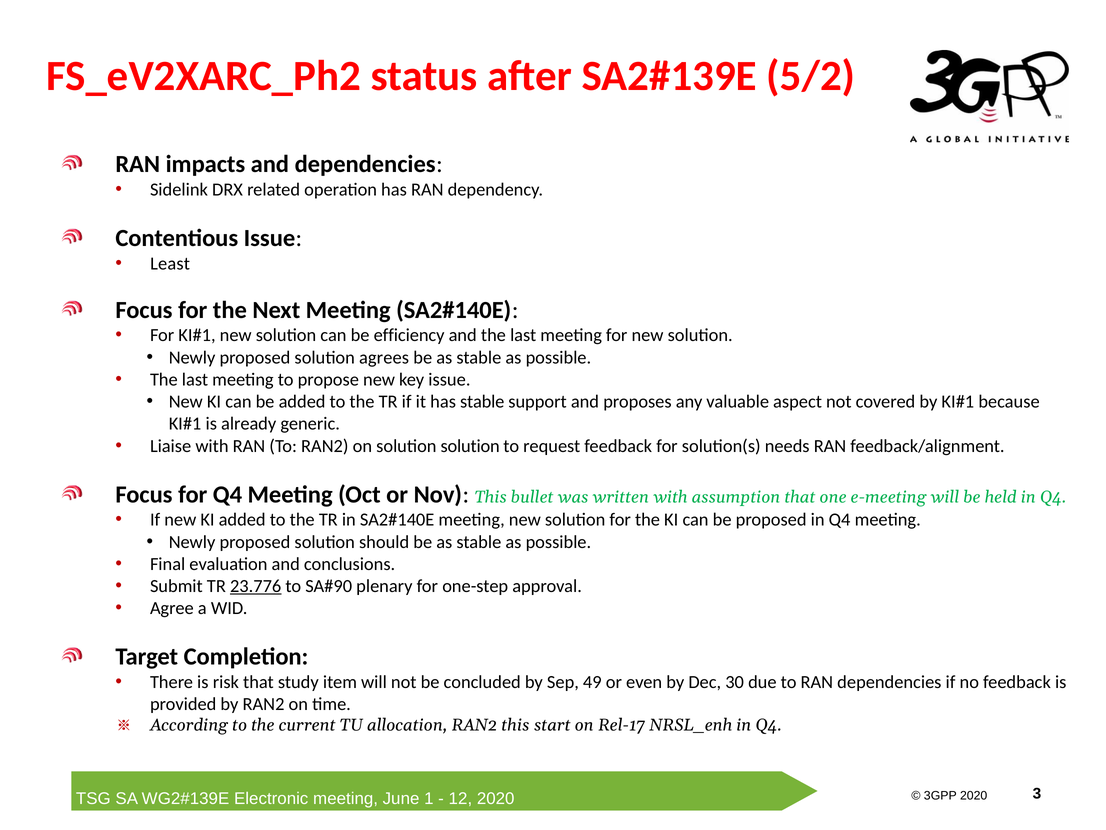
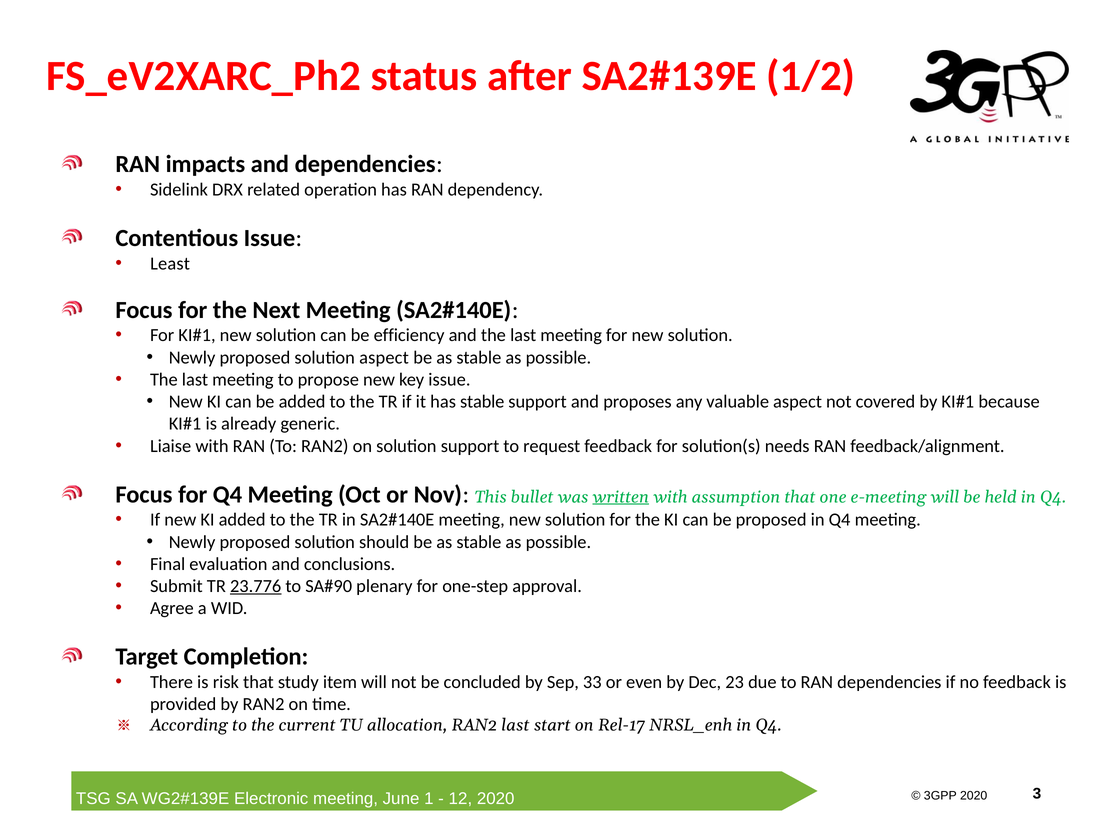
5/2: 5/2 -> 1/2
solution agrees: agrees -> aspect
solution solution: solution -> support
written underline: none -> present
49: 49 -> 33
30: 30 -> 23
RAN2 this: this -> last
